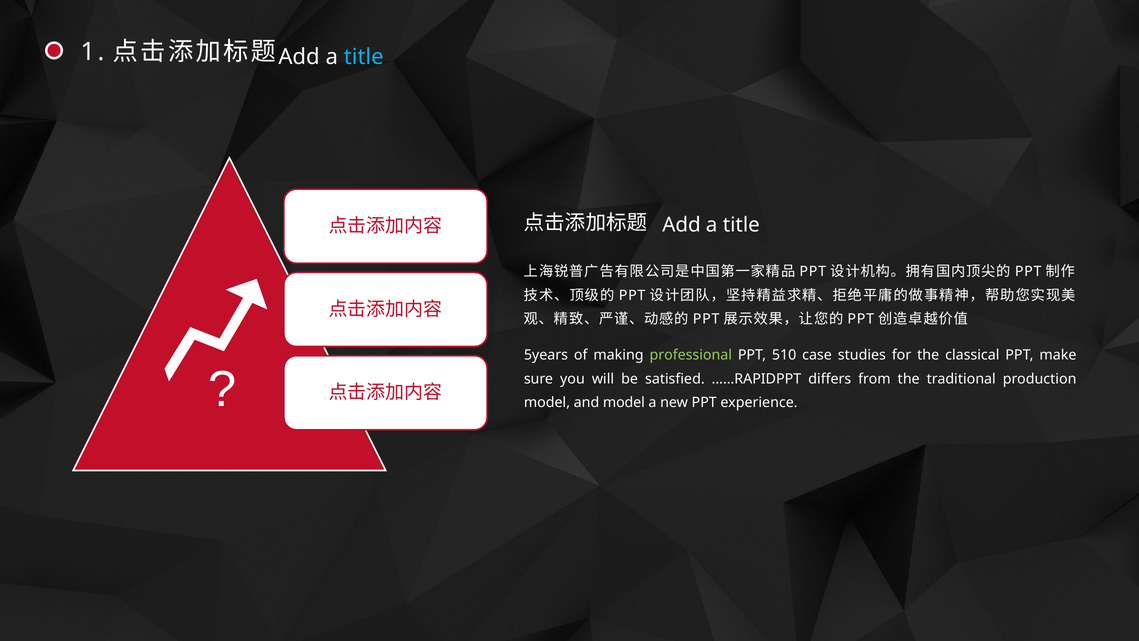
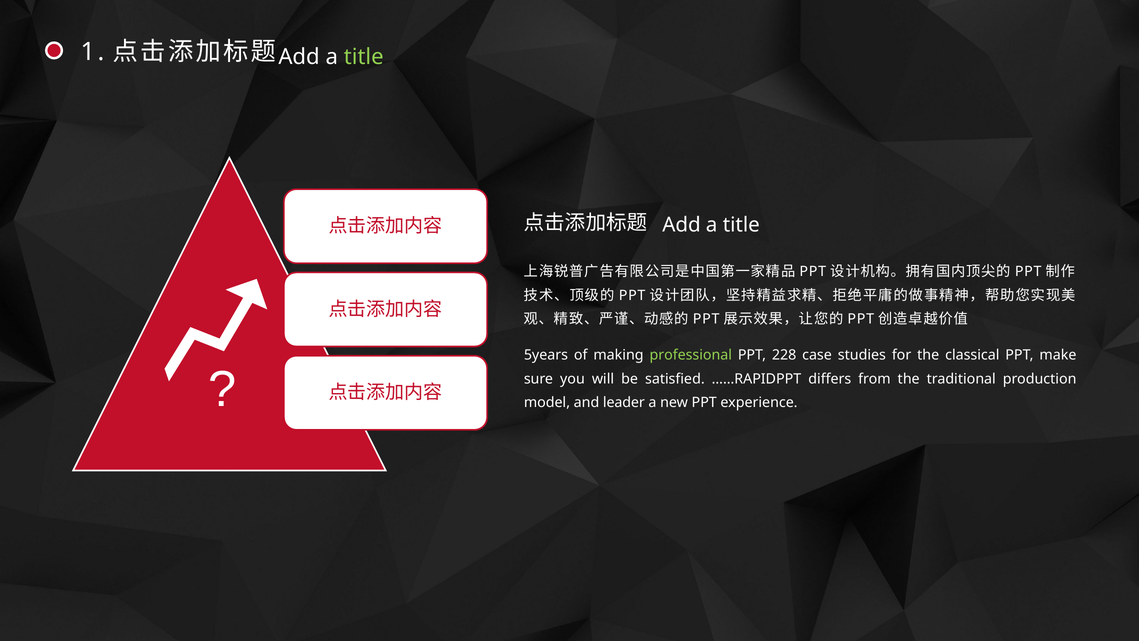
title at (364, 57) colour: light blue -> light green
510: 510 -> 228
and model: model -> leader
